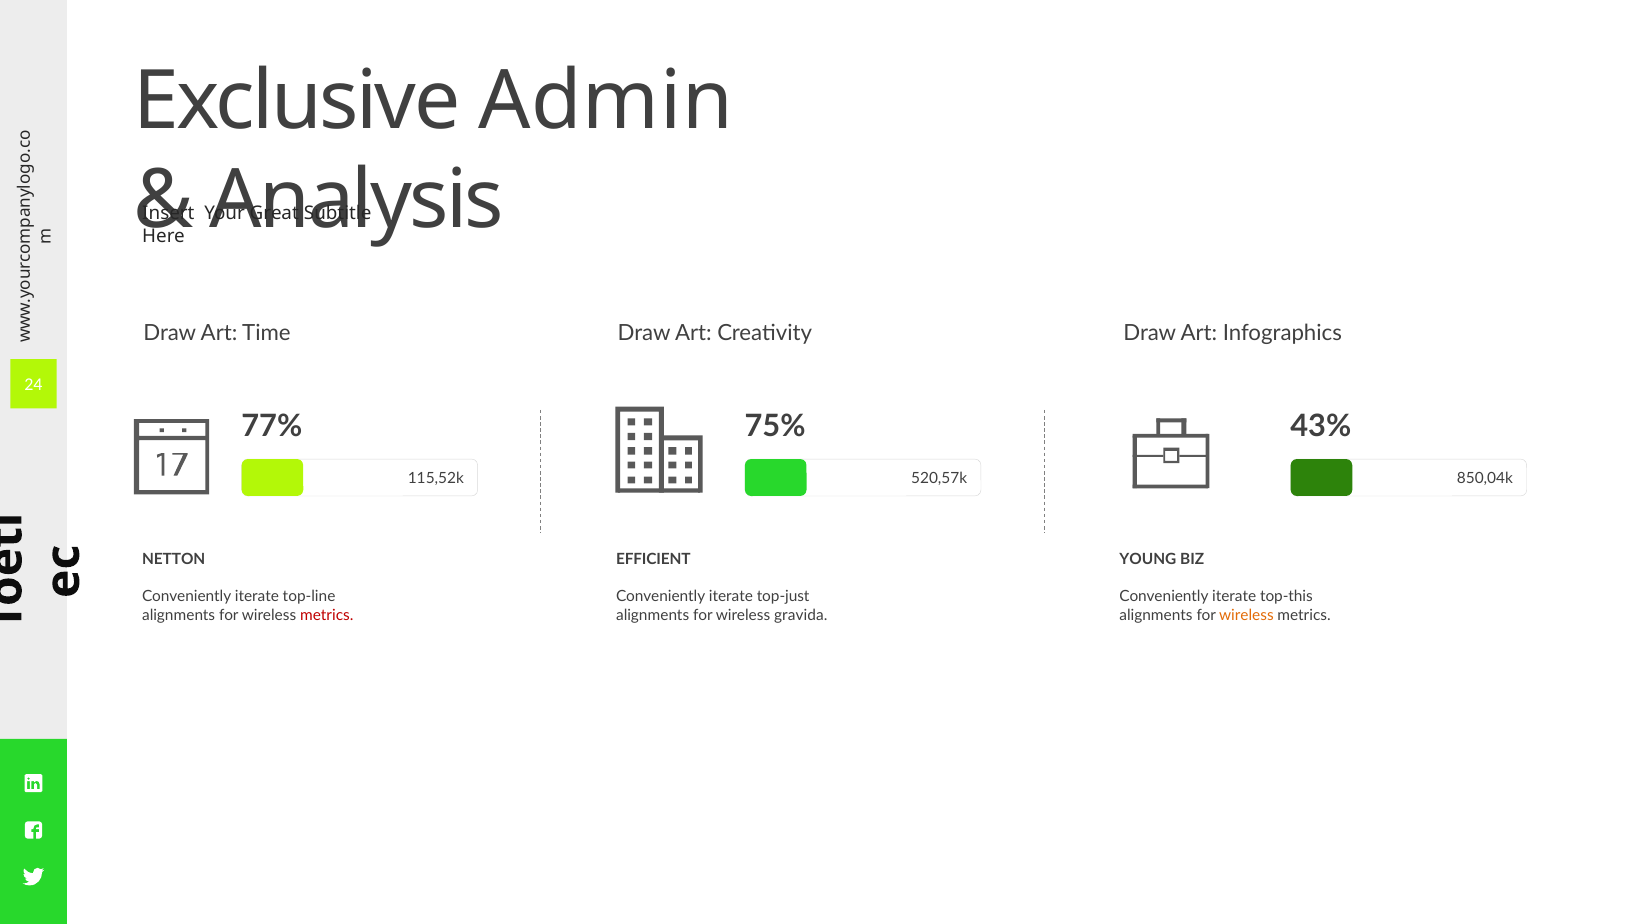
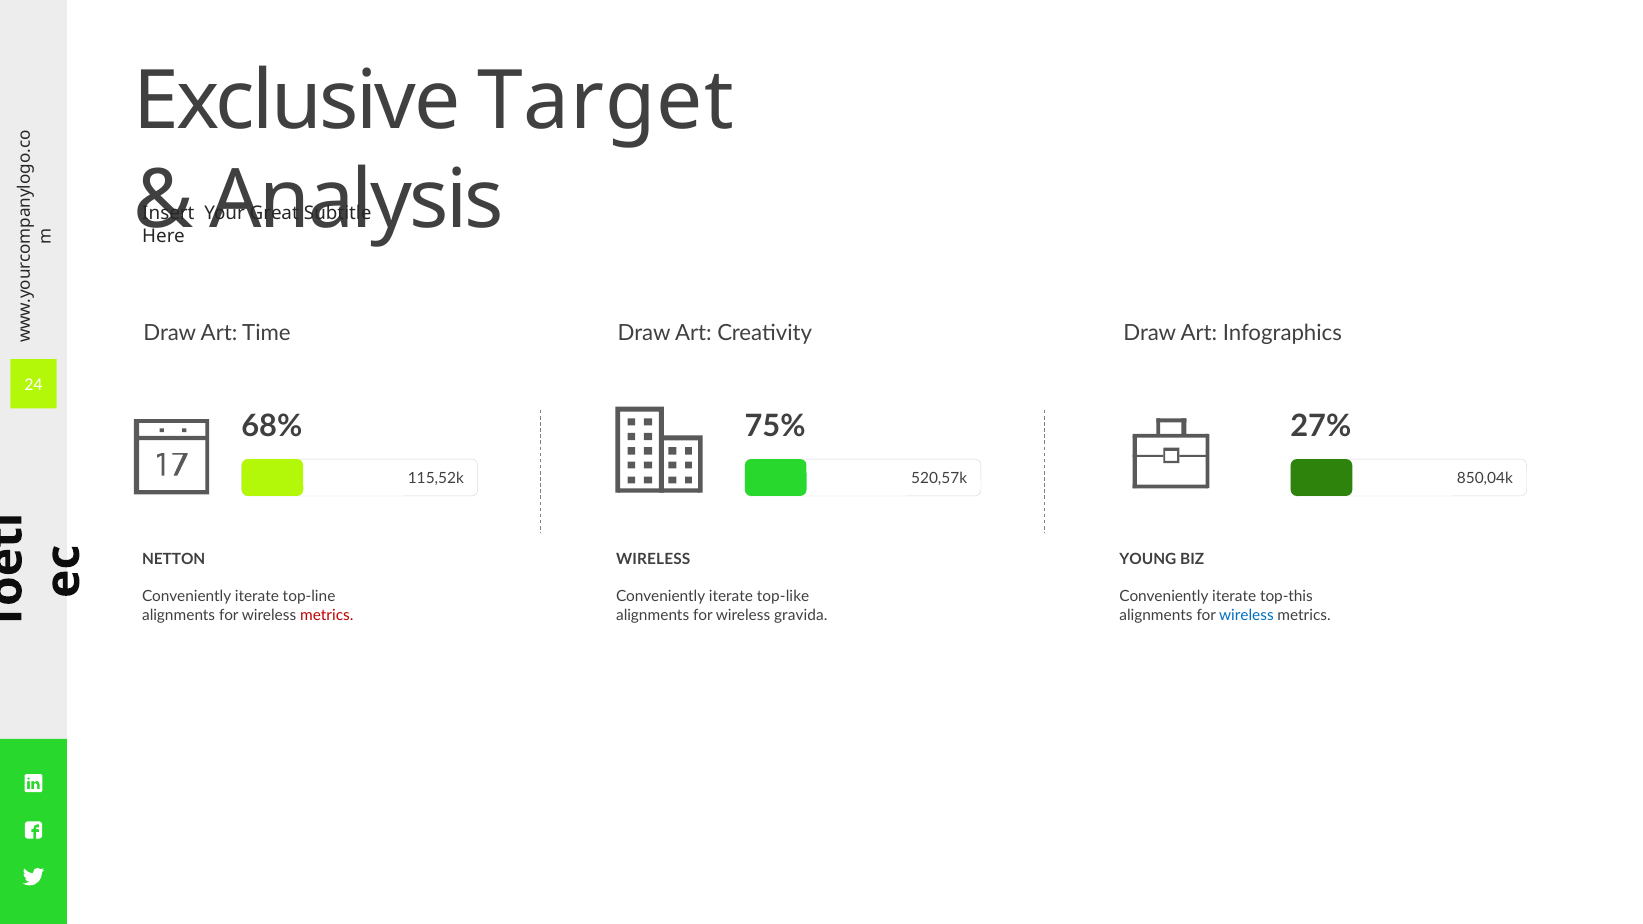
Admin: Admin -> Target
77%: 77% -> 68%
43%: 43% -> 27%
EFFICIENT at (653, 560): EFFICIENT -> WIRELESS
top-just: top-just -> top-like
wireless at (1246, 615) colour: orange -> blue
